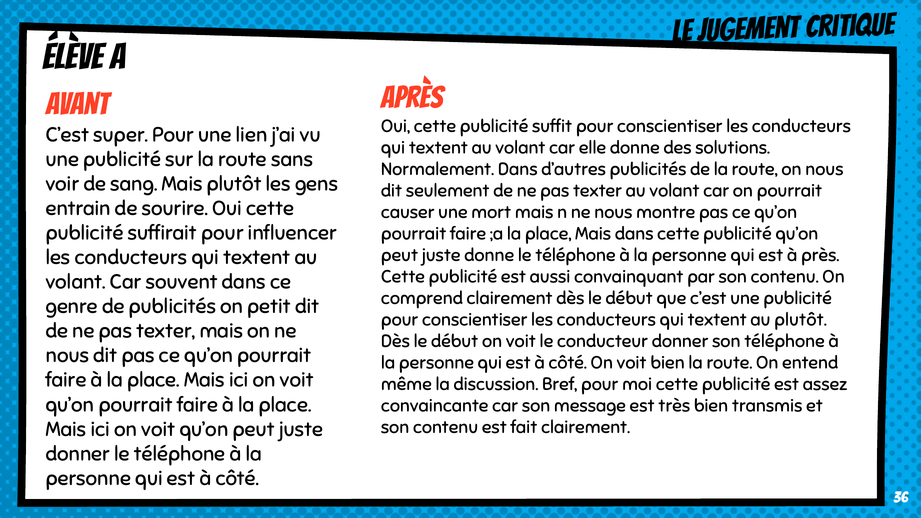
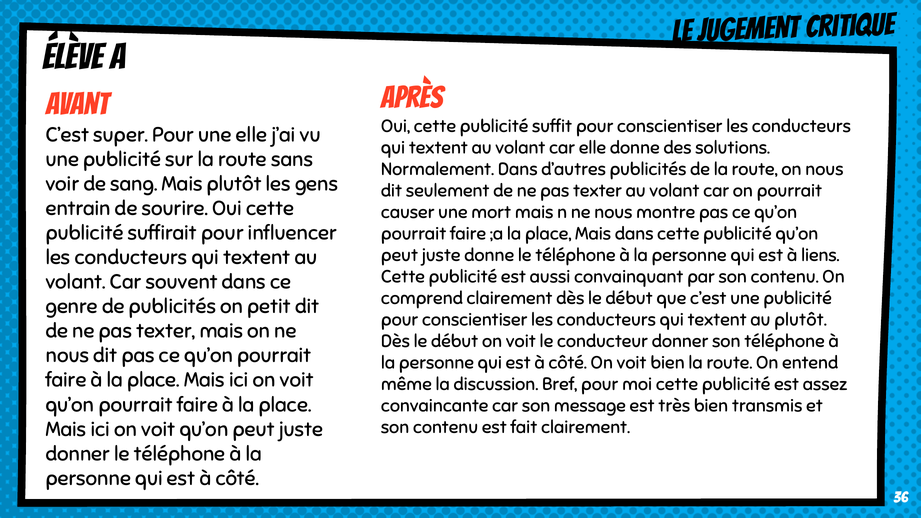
une lien: lien -> elle
près: près -> liens
